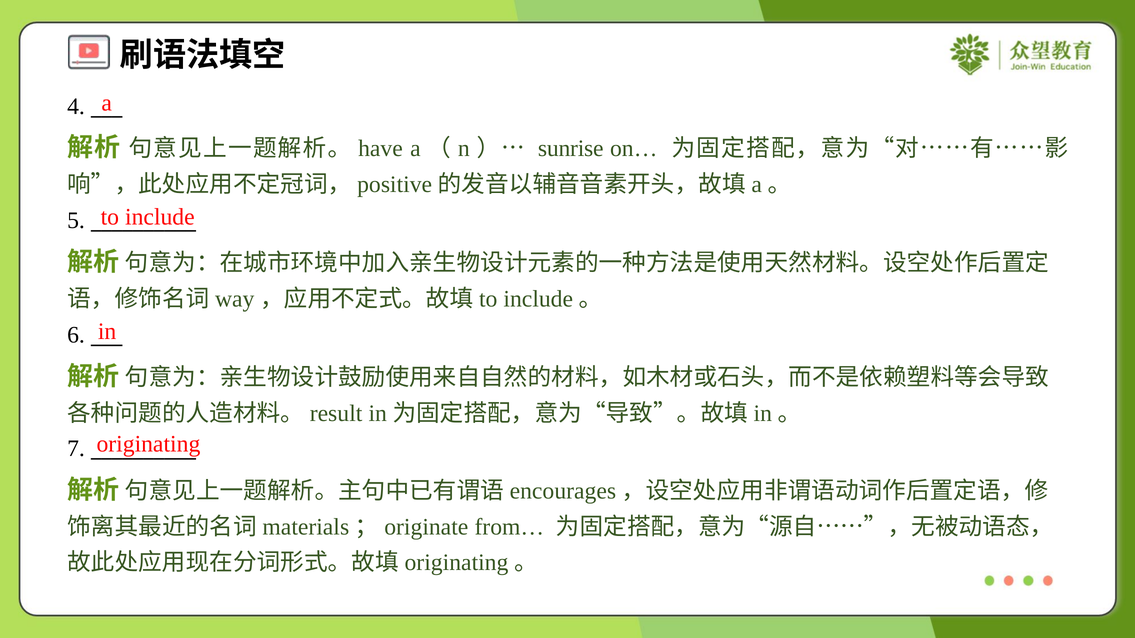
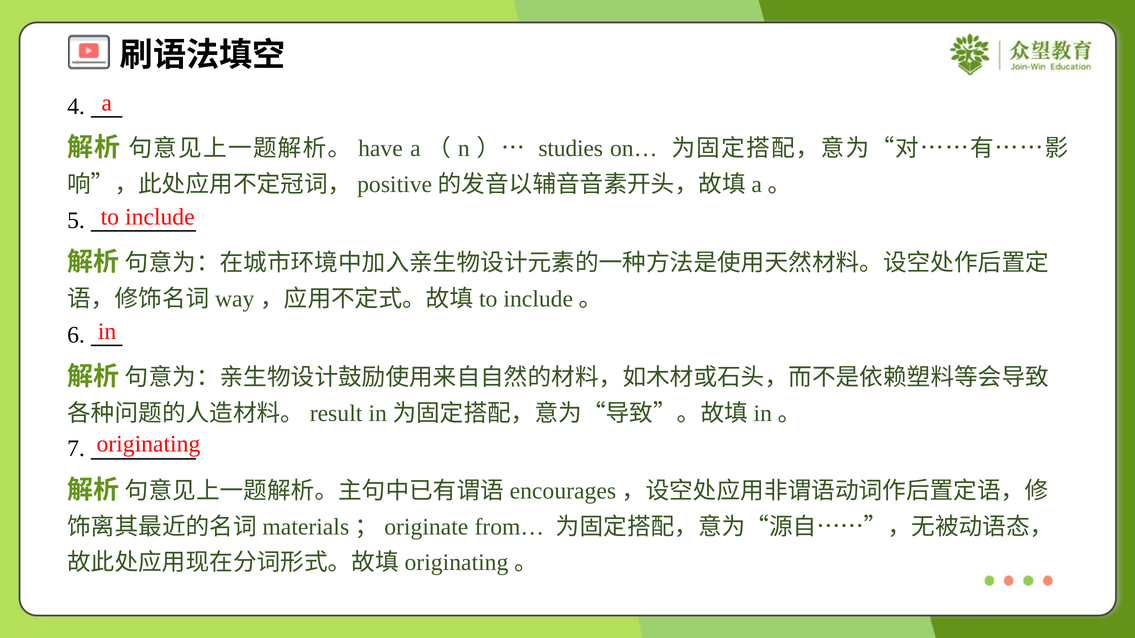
sunrise: sunrise -> studies
